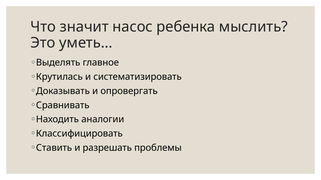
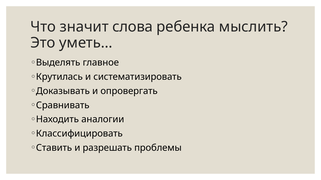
насос: насос -> слова
